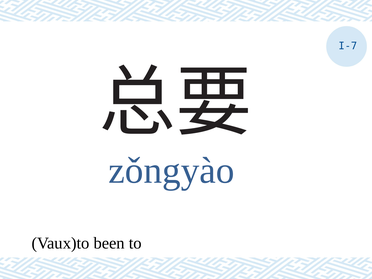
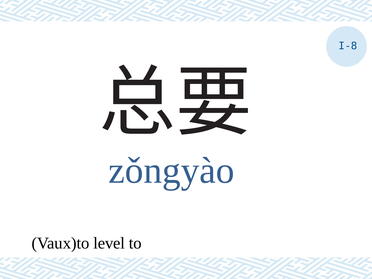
I-7: I-7 -> I-8
been: been -> level
